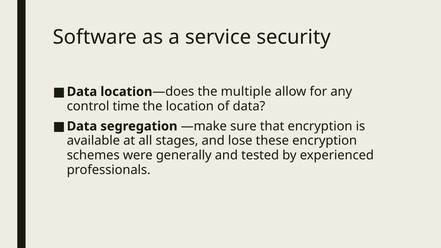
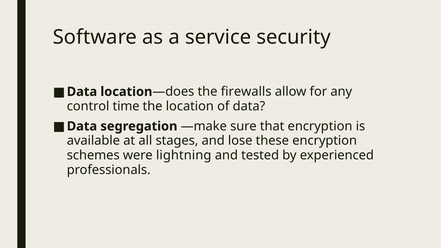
multiple: multiple -> firewalls
generally: generally -> lightning
